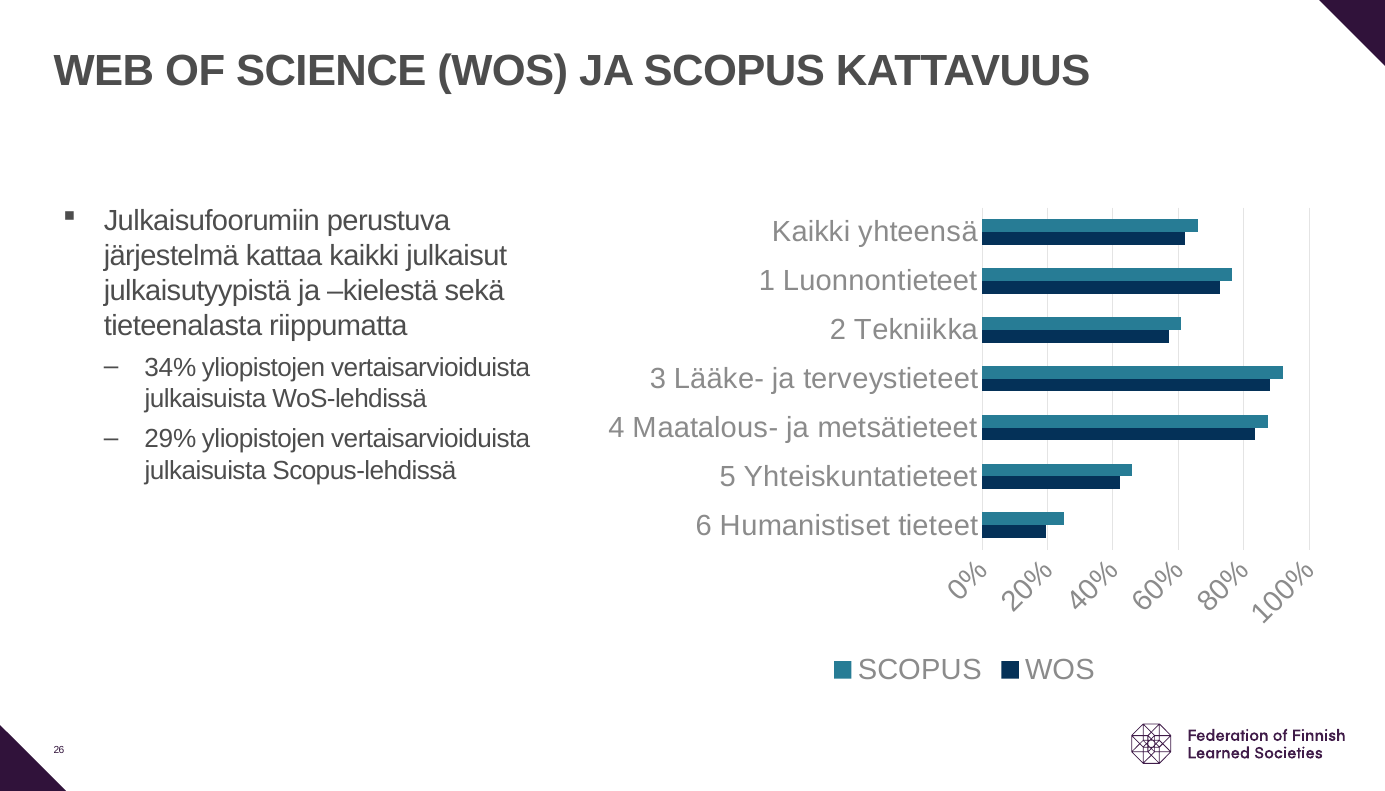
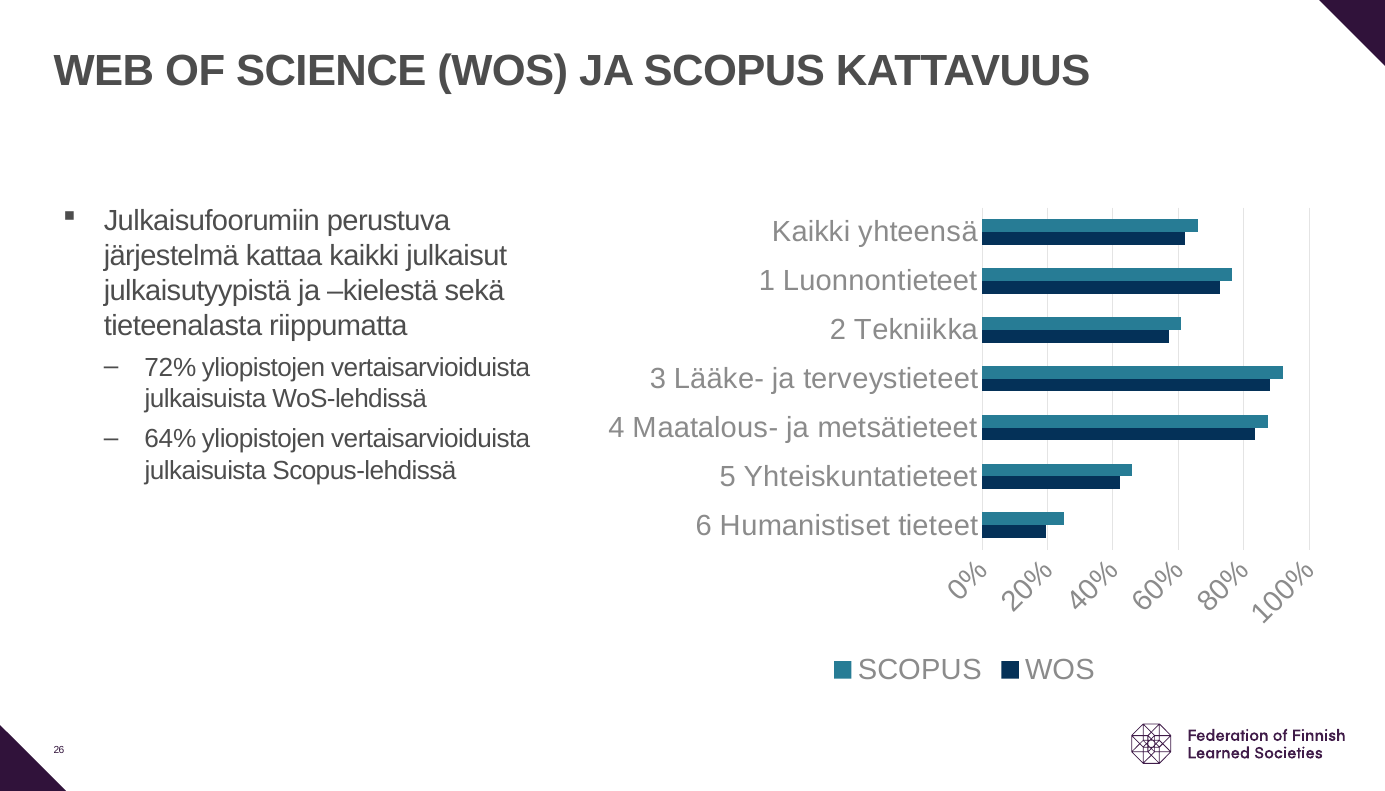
34%: 34% -> 72%
29%: 29% -> 64%
